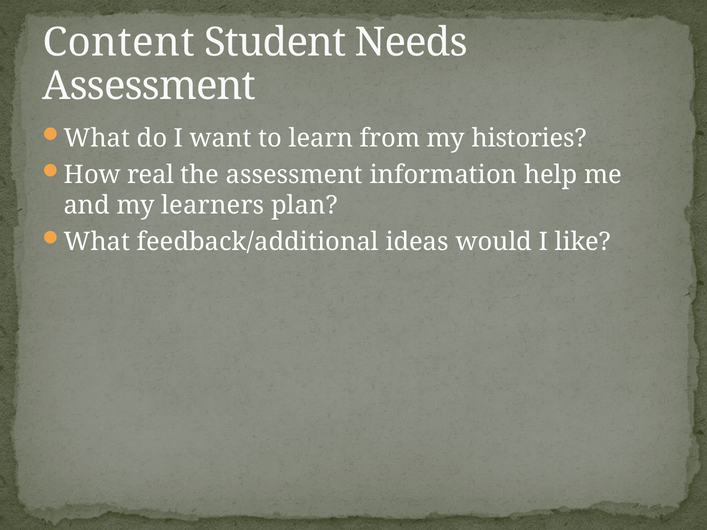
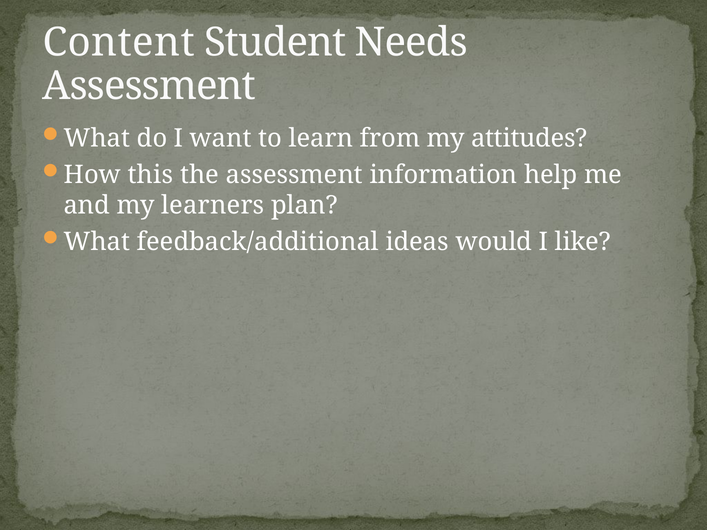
histories: histories -> attitudes
real: real -> this
